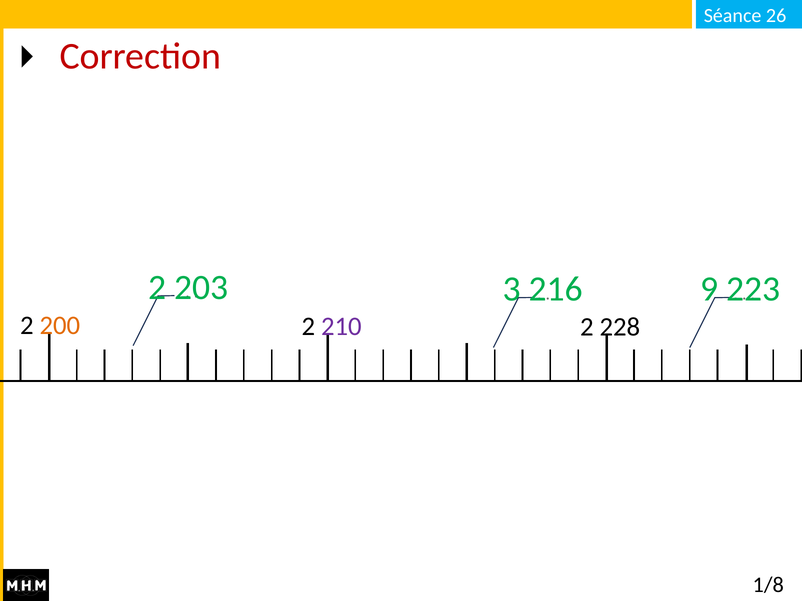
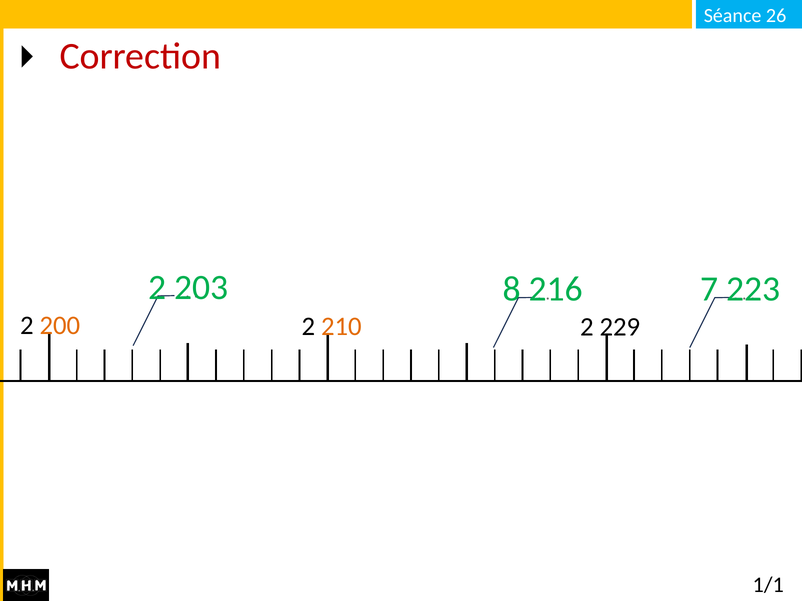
3: 3 -> 8
9: 9 -> 7
210 colour: purple -> orange
228: 228 -> 229
1/8: 1/8 -> 1/1
